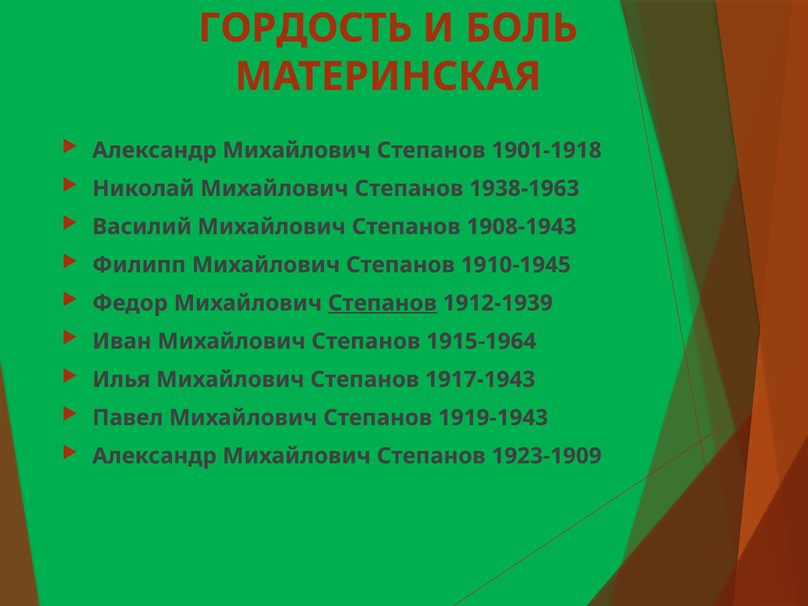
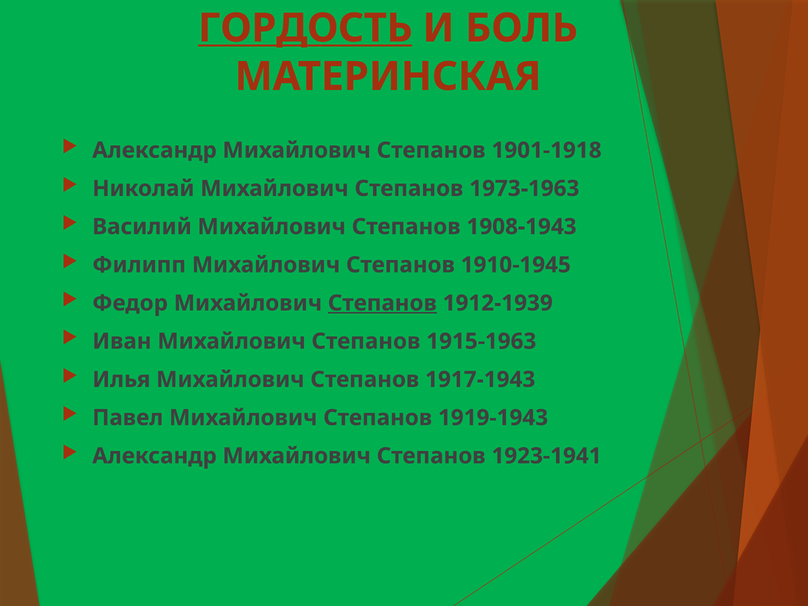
ГОРДОСТЬ underline: none -> present
1938-1963: 1938-1963 -> 1973-1963
1915-1964: 1915-1964 -> 1915-1963
1923-1909: 1923-1909 -> 1923-1941
